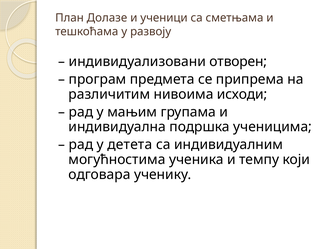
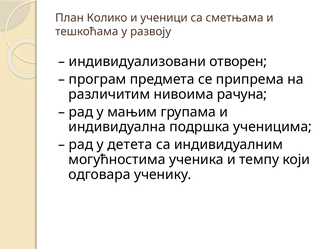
Долазе: Долазе -> Колико
исходи: исходи -> рачуна
